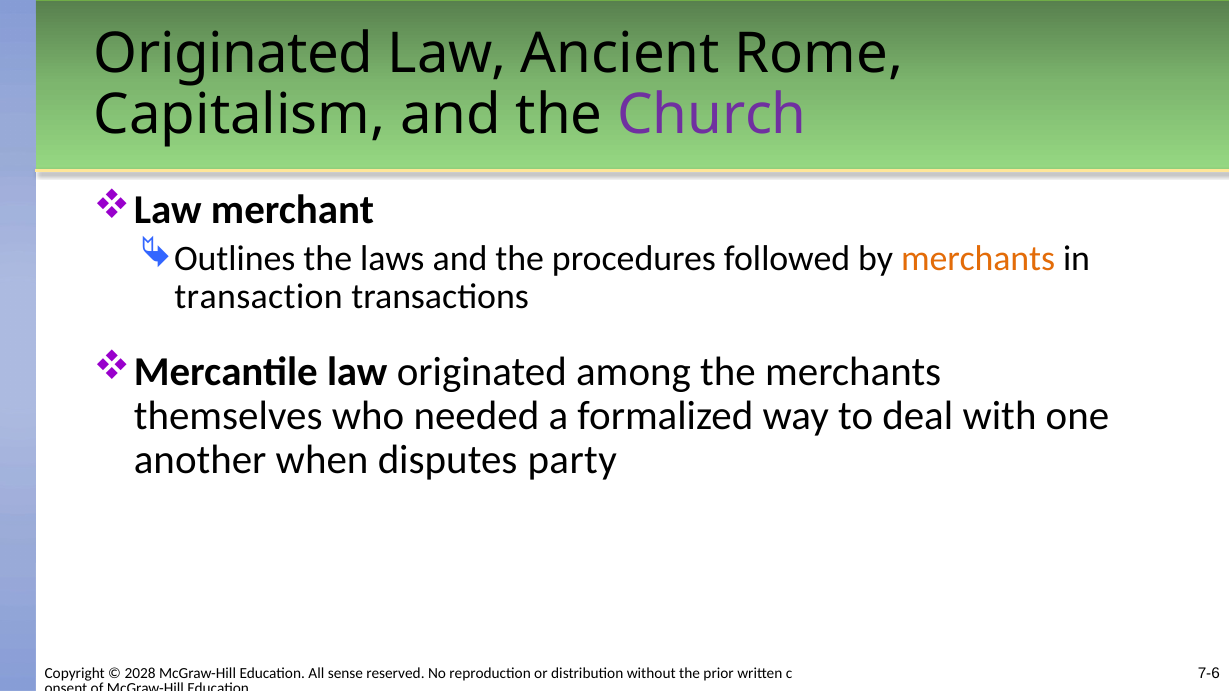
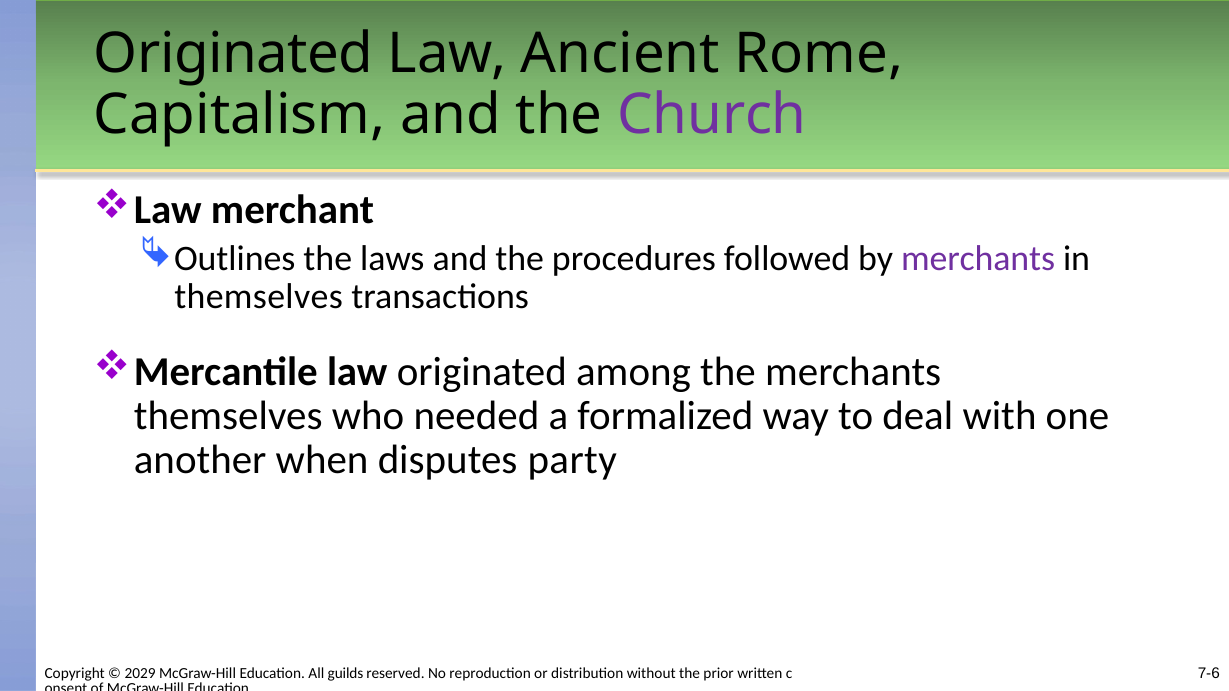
merchants at (978, 258) colour: orange -> purple
transaction at (259, 297): transaction -> themselves
2028: 2028 -> 2029
sense: sense -> guilds
